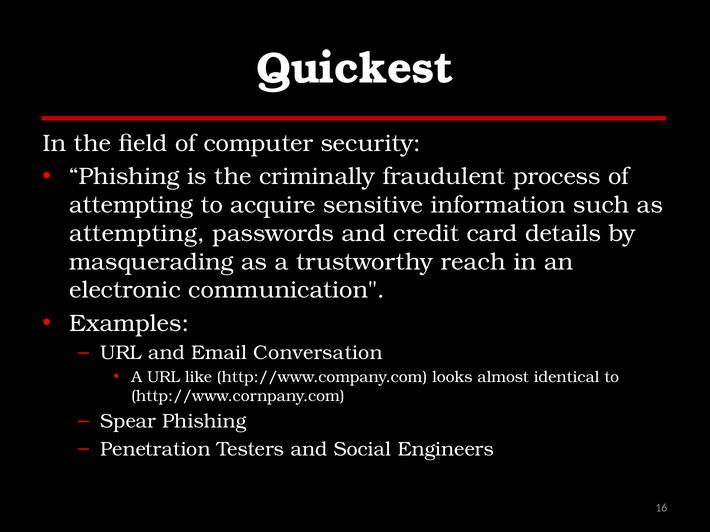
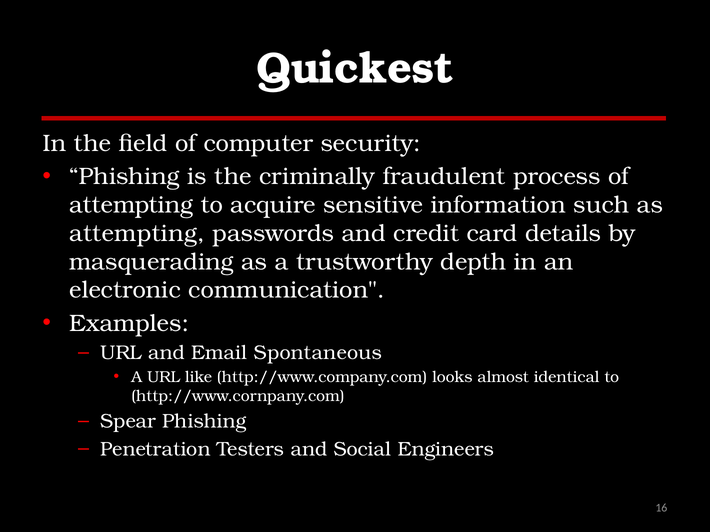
reach: reach -> depth
Conversation: Conversation -> Spontaneous
